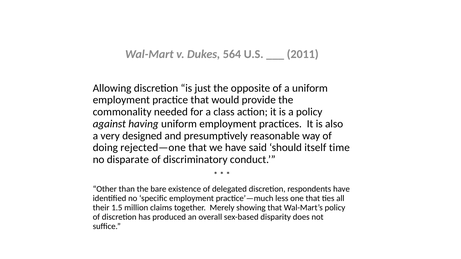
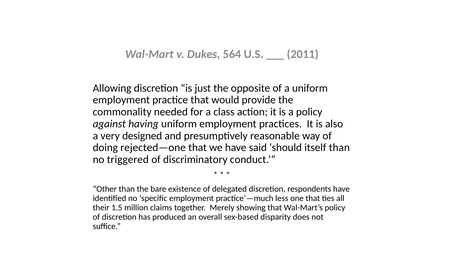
itself time: time -> than
disparate: disparate -> triggered
